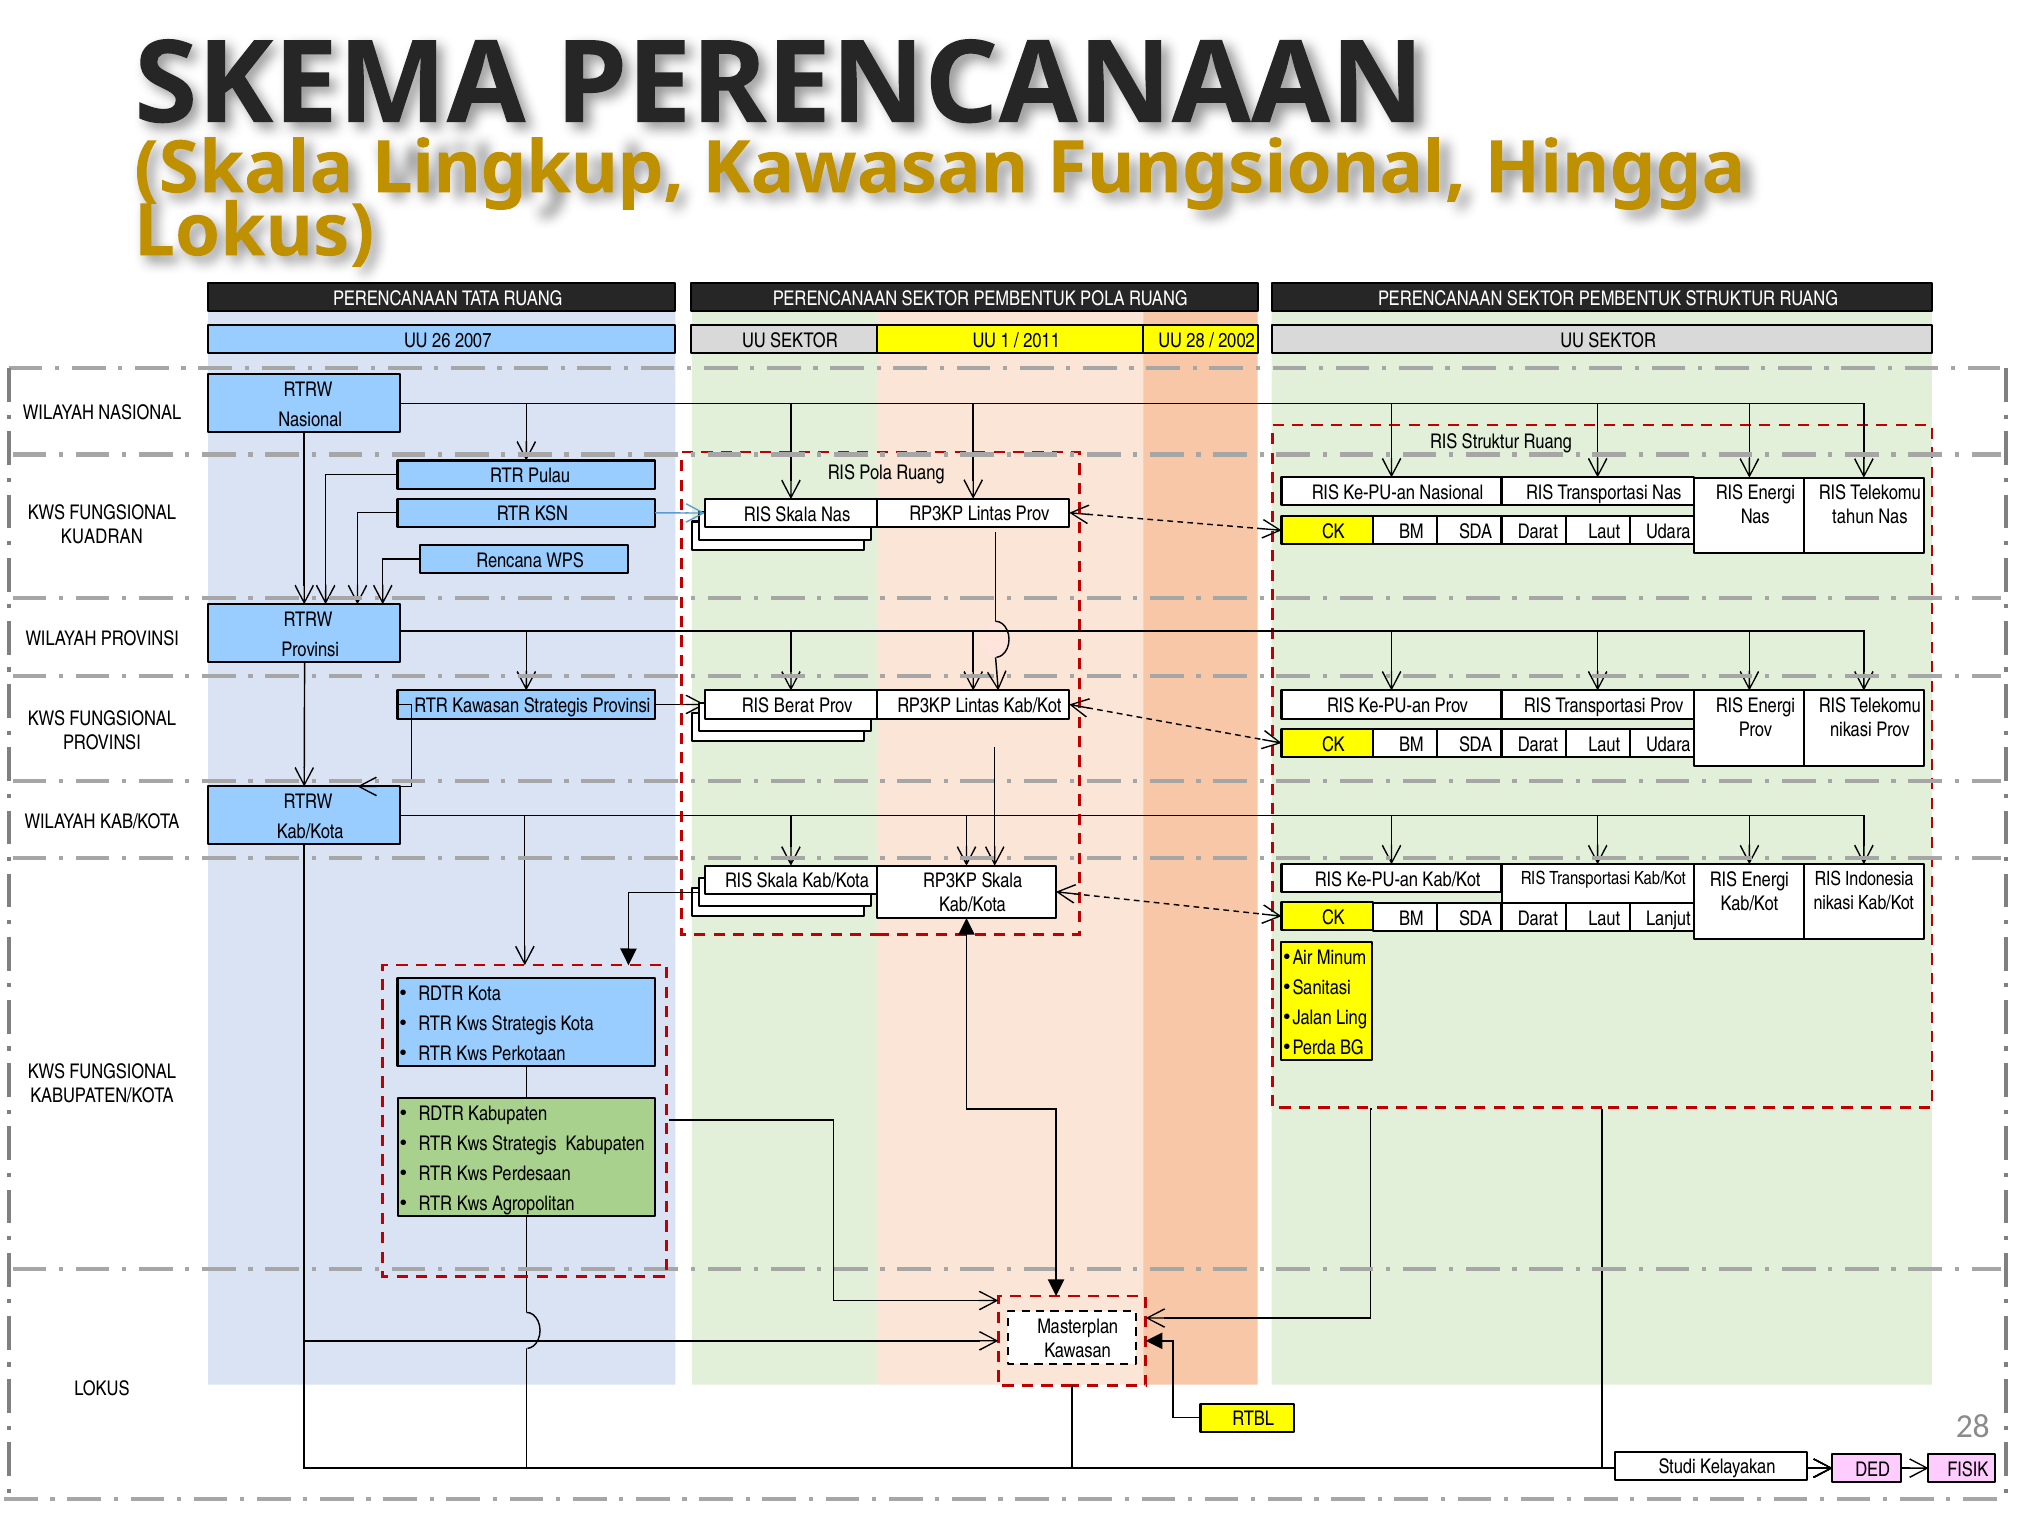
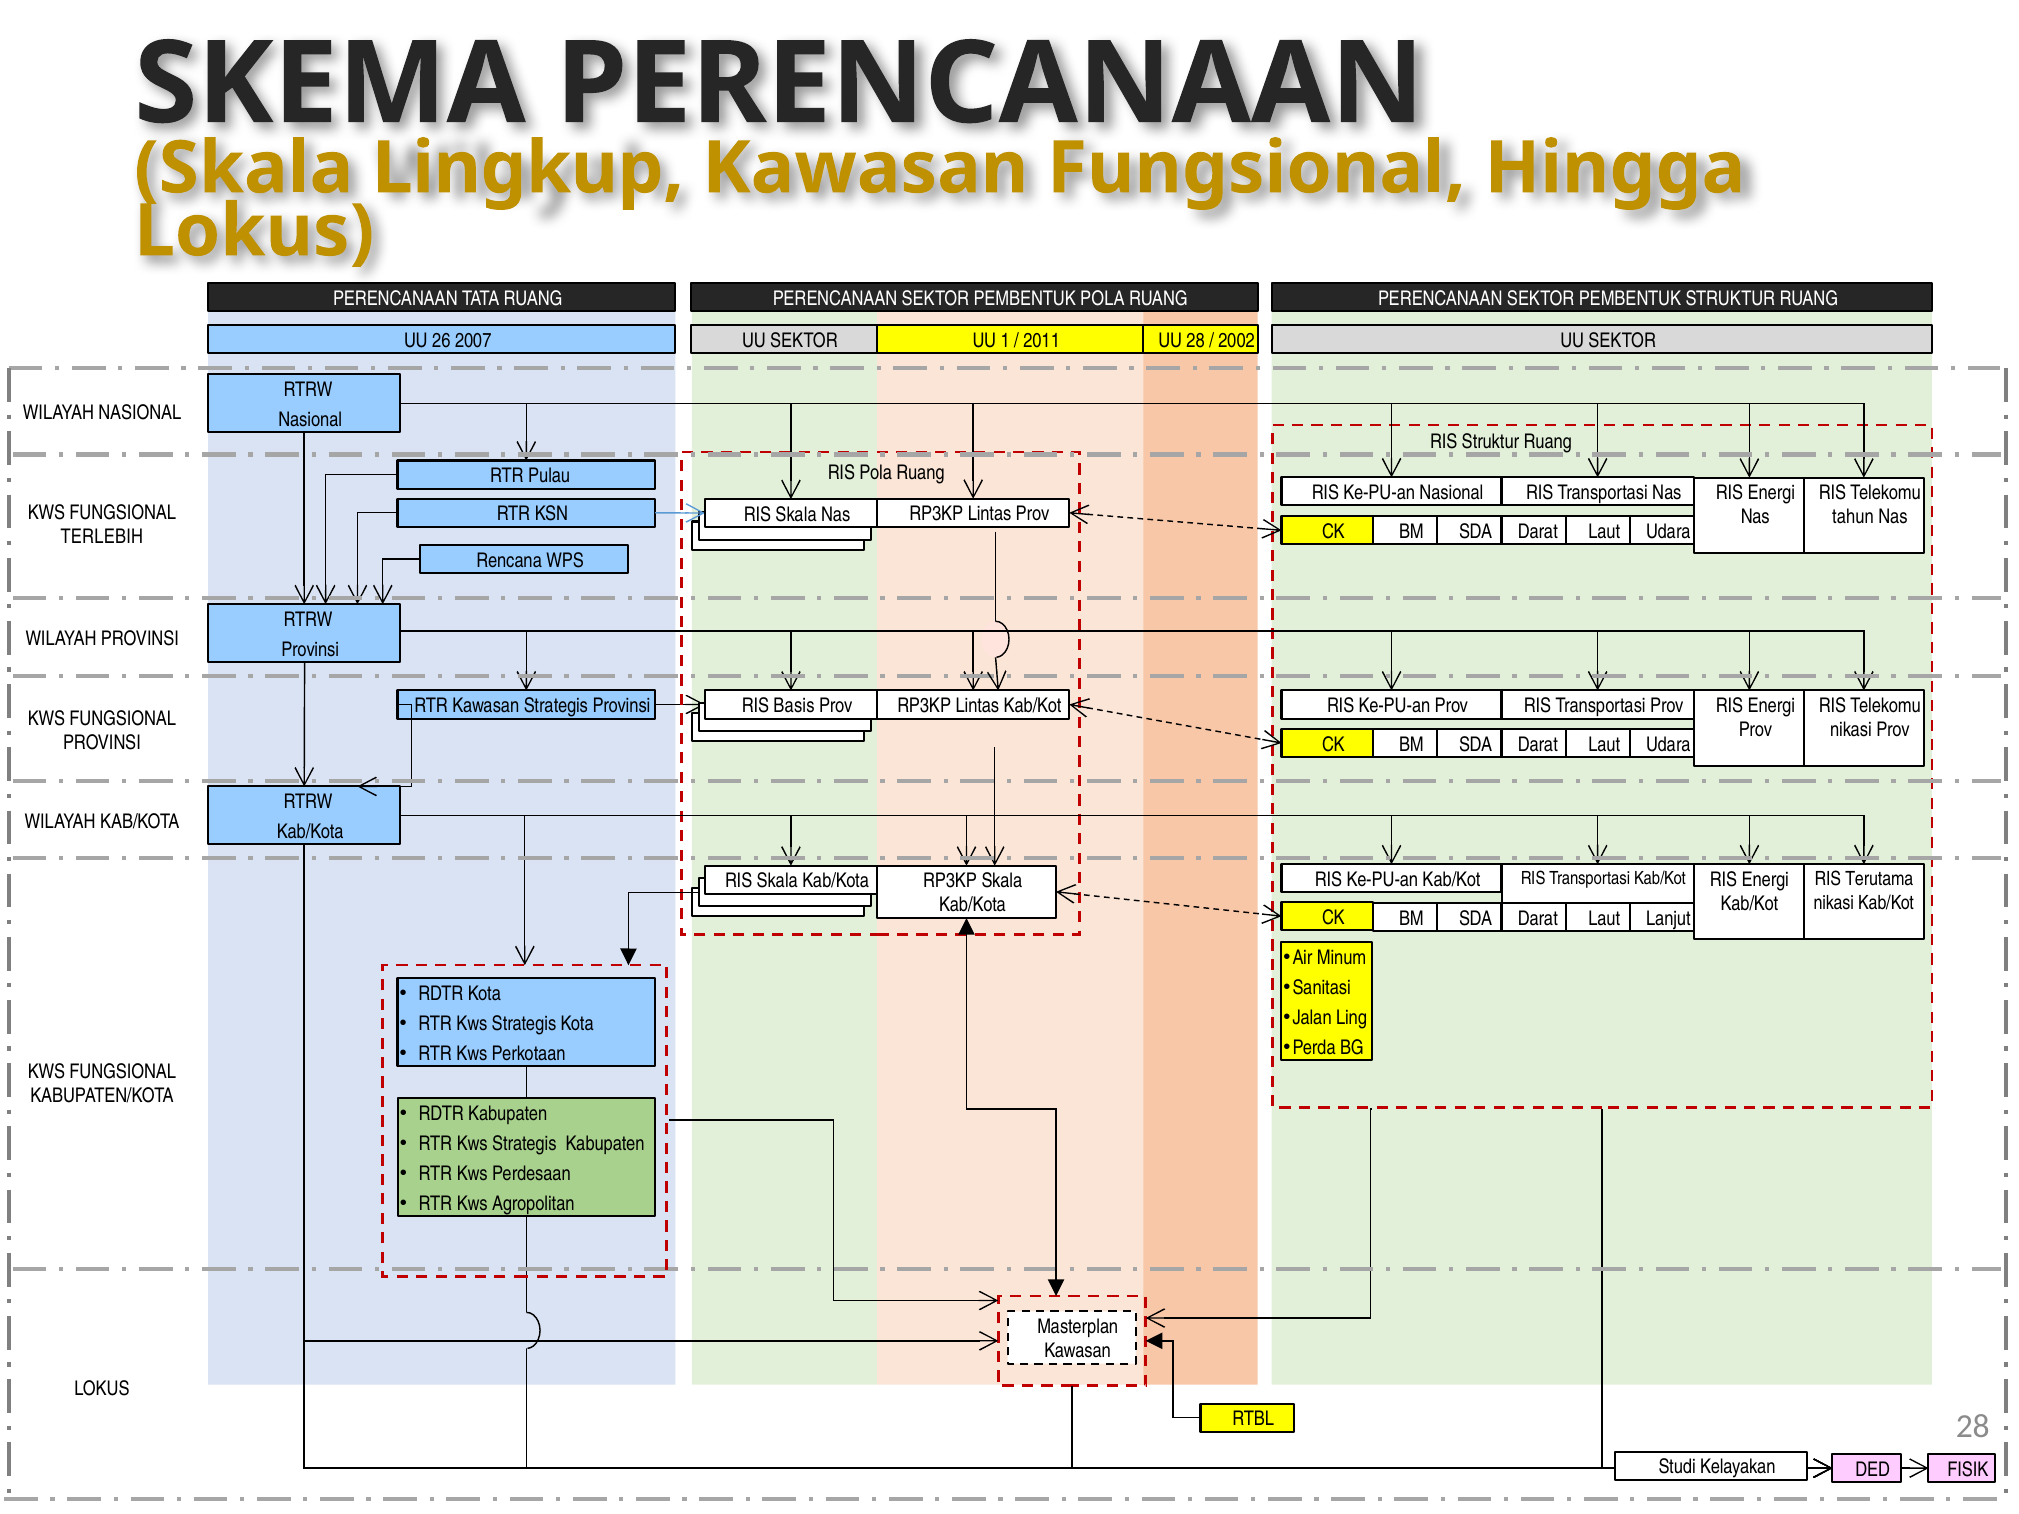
KUADRAN: KUADRAN -> TERLEBIH
Berat: Berat -> Basis
Indonesia: Indonesia -> Terutama
